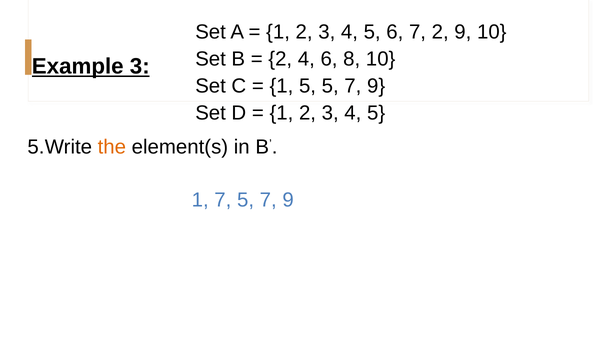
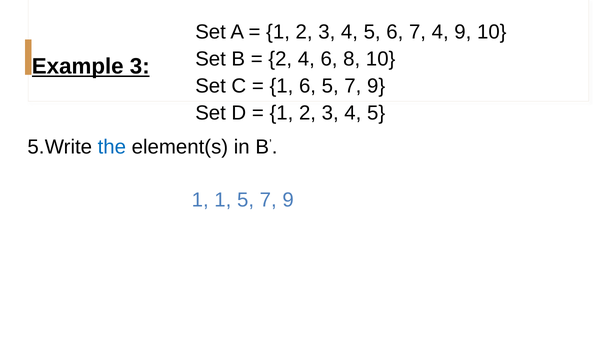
7 2: 2 -> 4
1 5: 5 -> 6
the colour: orange -> blue
1 7: 7 -> 1
